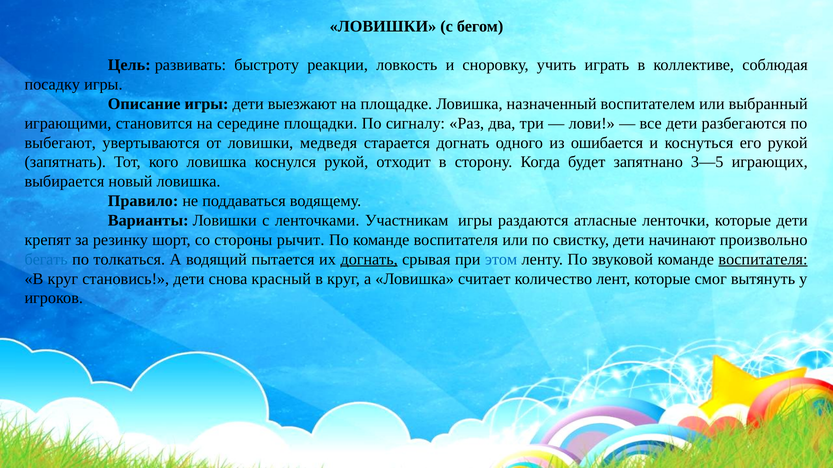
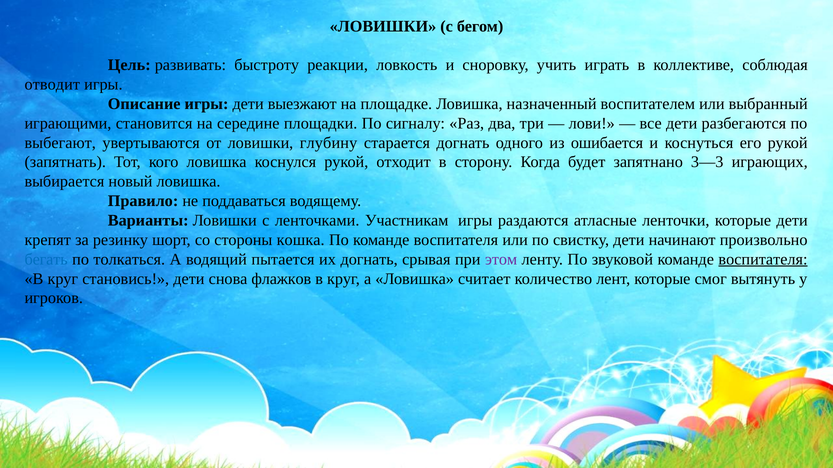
посадку: посадку -> отводит
медведя: медведя -> глубину
3—5: 3—5 -> 3—3
рычит: рычит -> кошка
догнать at (369, 260) underline: present -> none
этом colour: blue -> purple
красный: красный -> флажков
